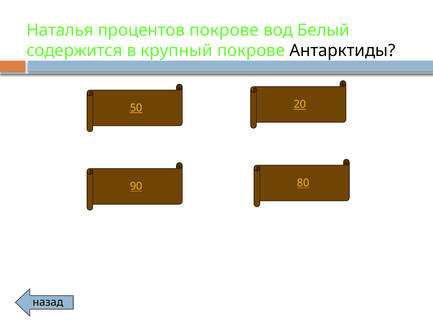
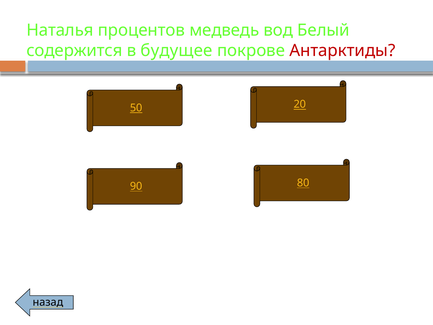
процентов покрове: покрове -> медведь
крупный: крупный -> будущее
Антарктиды colour: black -> red
